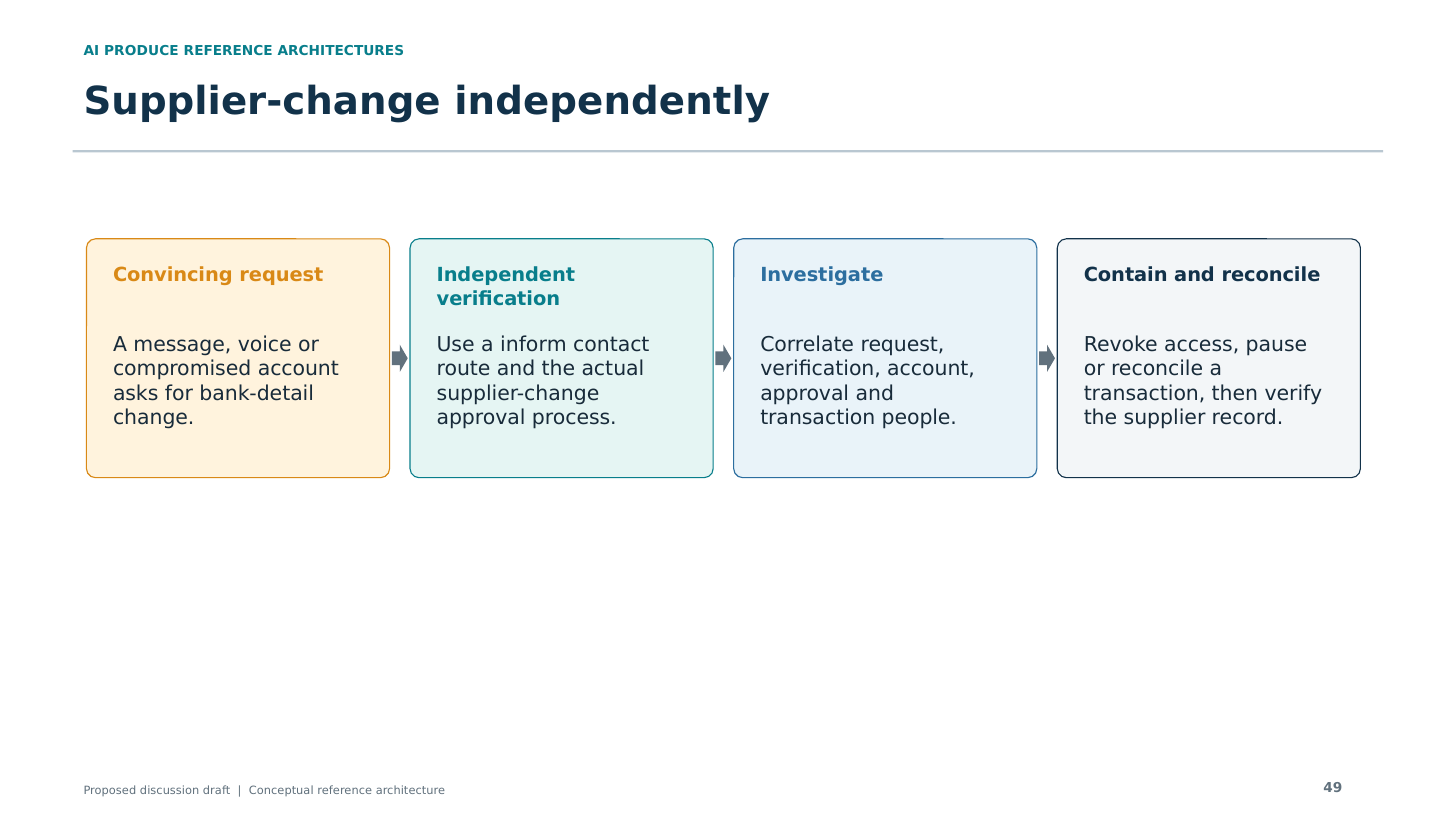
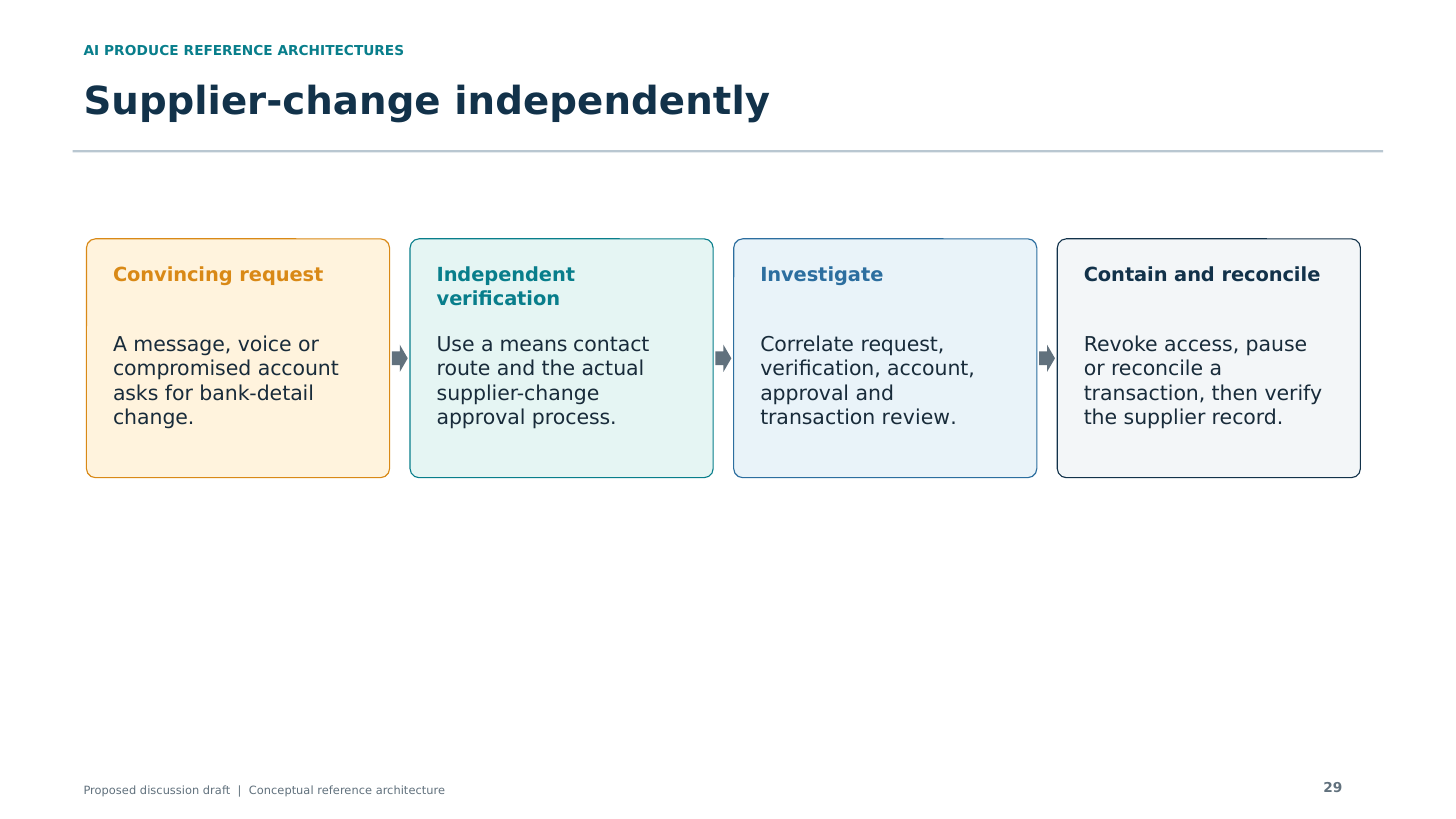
inform: inform -> means
people: people -> review
49: 49 -> 29
